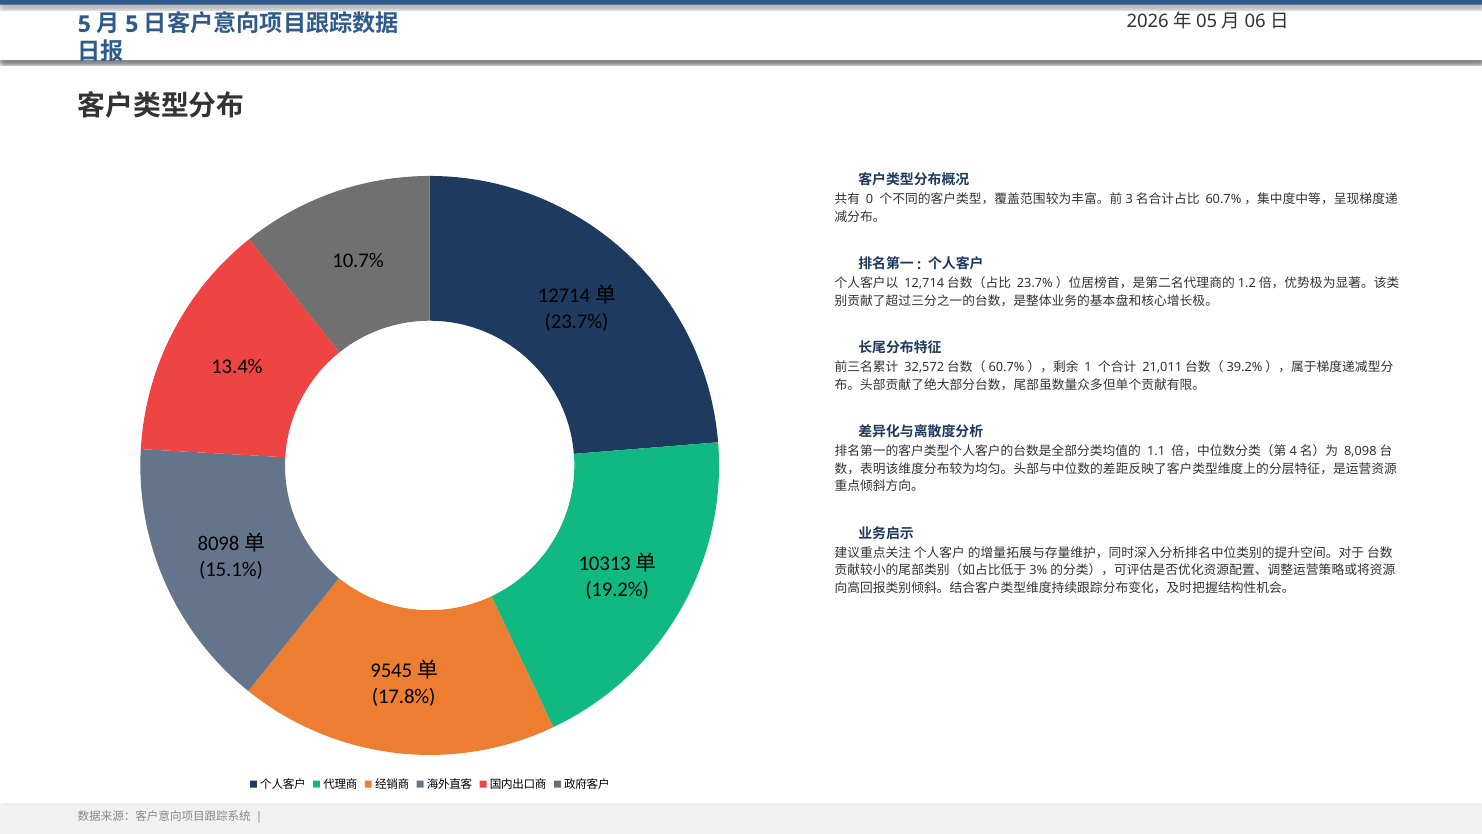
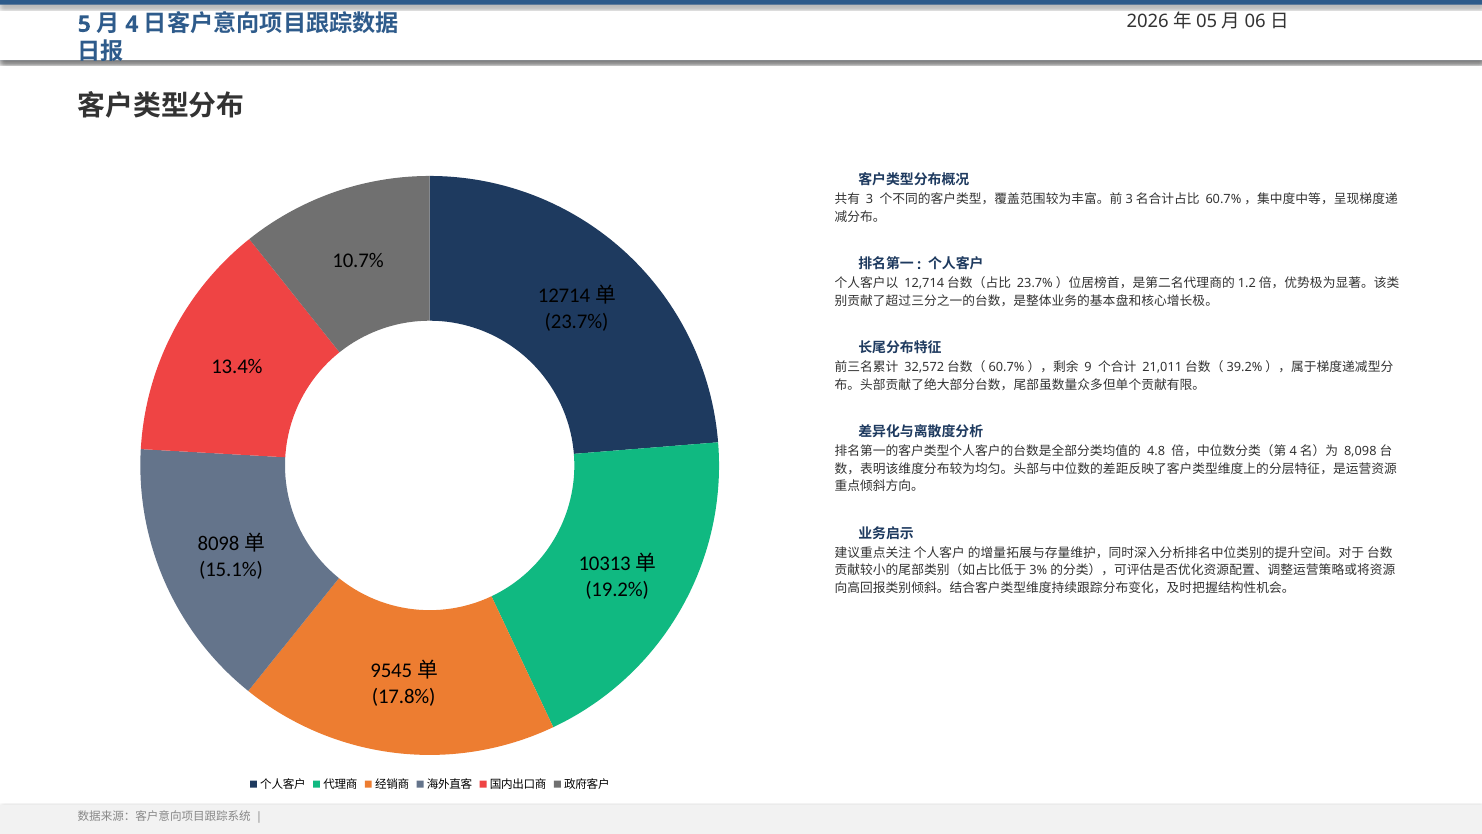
5 at (132, 24): 5 -> 4
0: 0 -> 3
1: 1 -> 9
1.1: 1.1 -> 4.8
